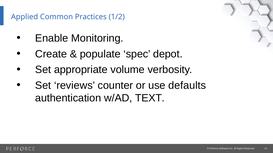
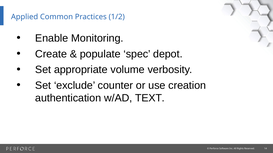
reviews: reviews -> exclude
defaults: defaults -> creation
